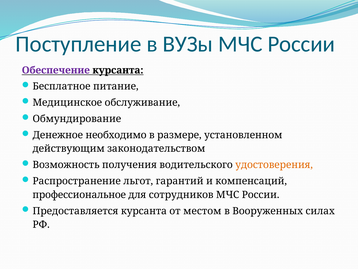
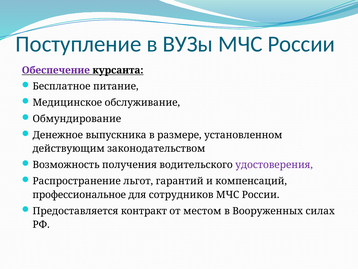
необходимо: необходимо -> выпускника
удостоверения colour: orange -> purple
Предоставляется курсанта: курсанта -> контракт
